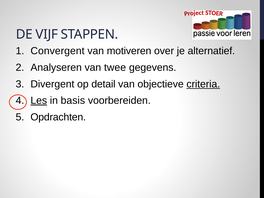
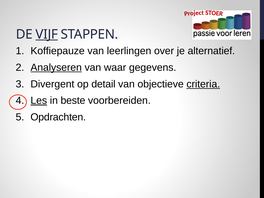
VIJF underline: none -> present
Convergent: Convergent -> Koffiepauze
motiveren: motiveren -> leerlingen
Analyseren underline: none -> present
twee: twee -> waar
basis: basis -> beste
